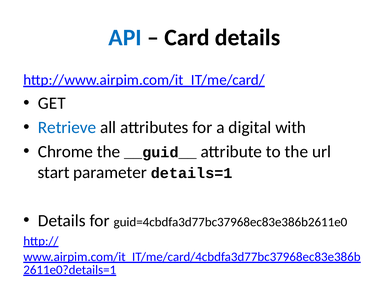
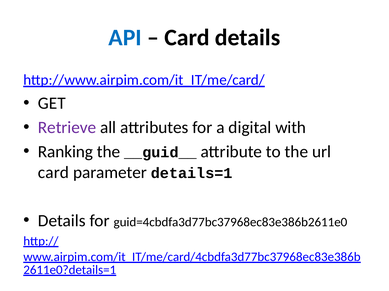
Retrieve colour: blue -> purple
Chrome: Chrome -> Ranking
start at (54, 173): start -> card
